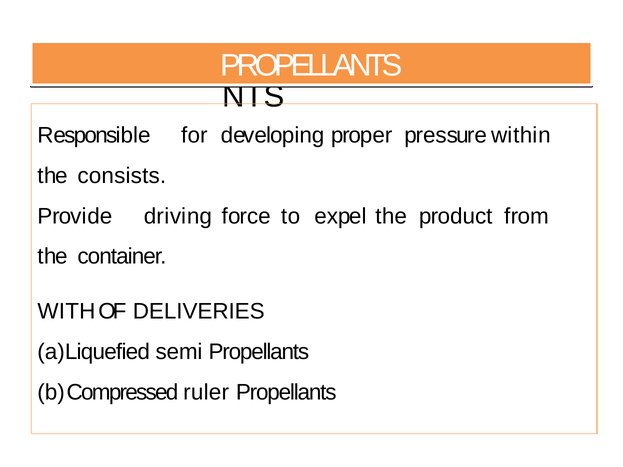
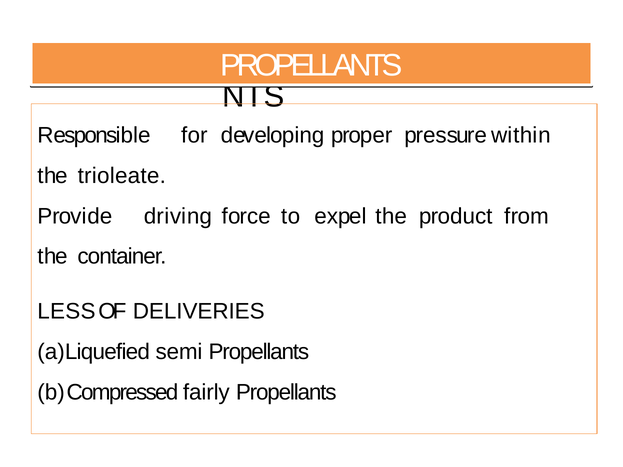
consists: consists -> trioleate
WITH: WITH -> LESS
ruler: ruler -> fairly
